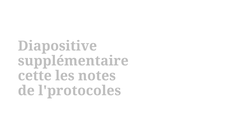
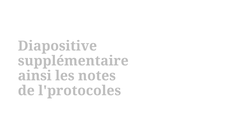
cette: cette -> ainsi
